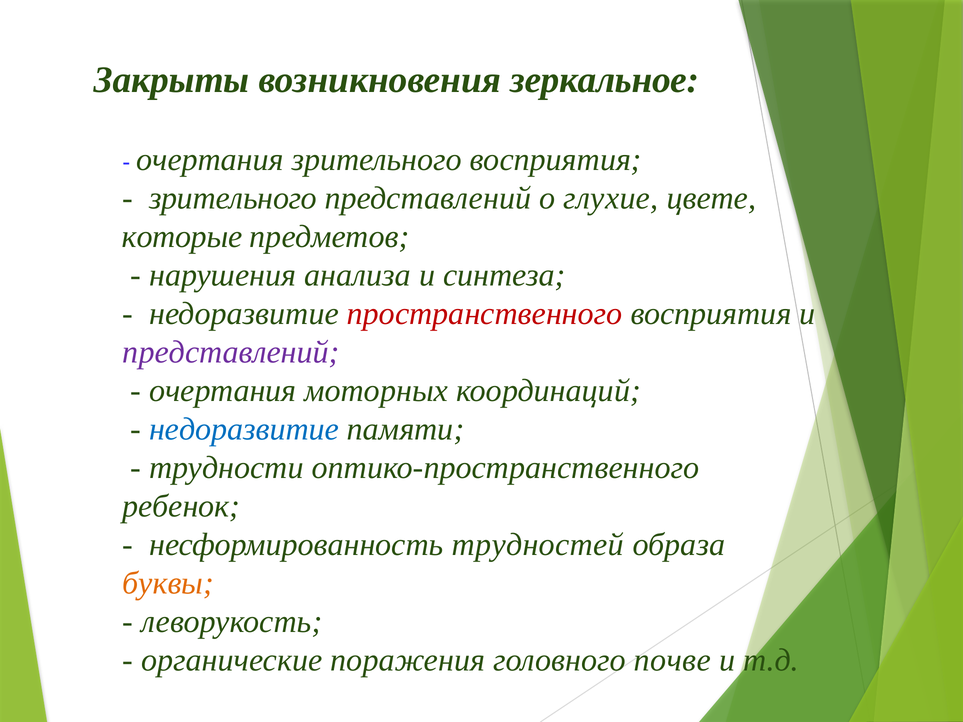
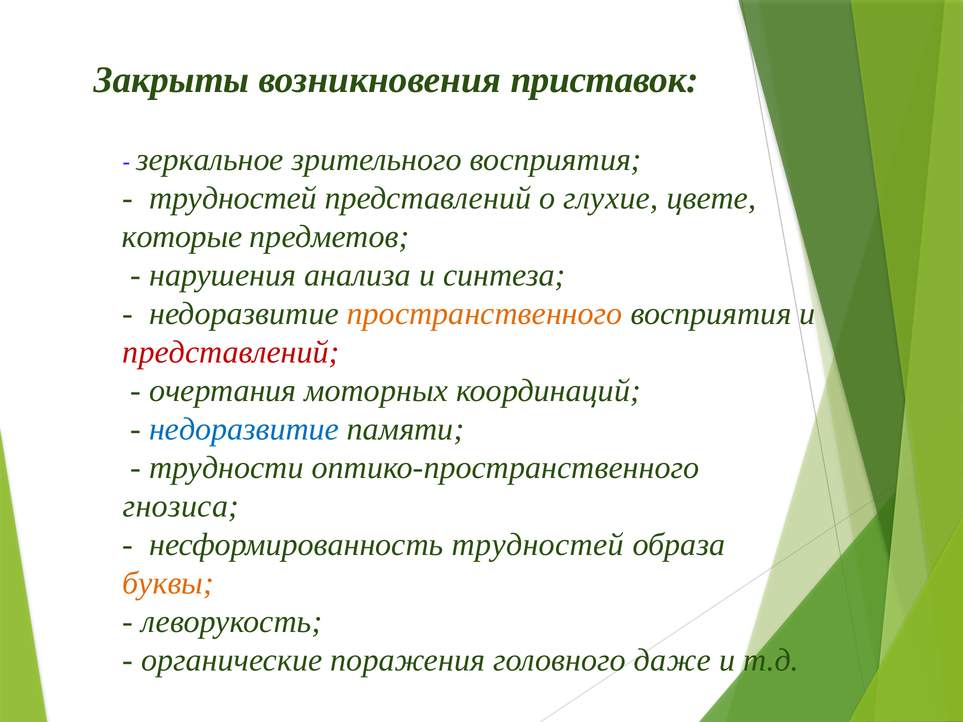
зеркальное: зеркальное -> приставок
очертания at (210, 160): очертания -> зеркальное
зрительного at (233, 198): зрительного -> трудностей
пространственного colour: red -> orange
представлений at (231, 352) colour: purple -> red
ребенок: ребенок -> гнозиса
почве: почве -> даже
